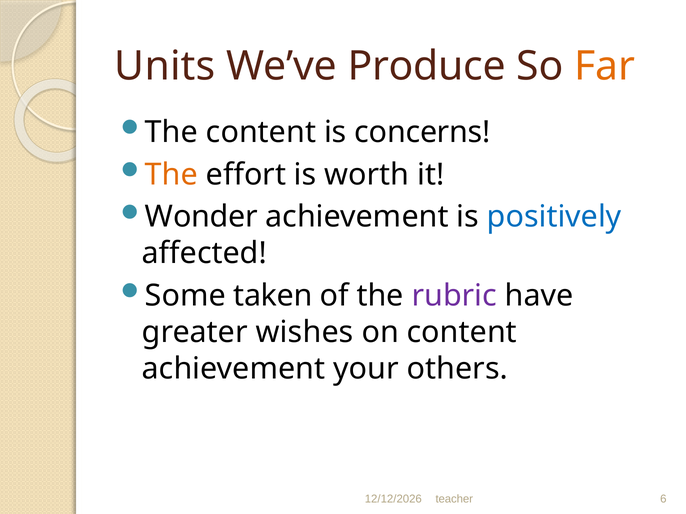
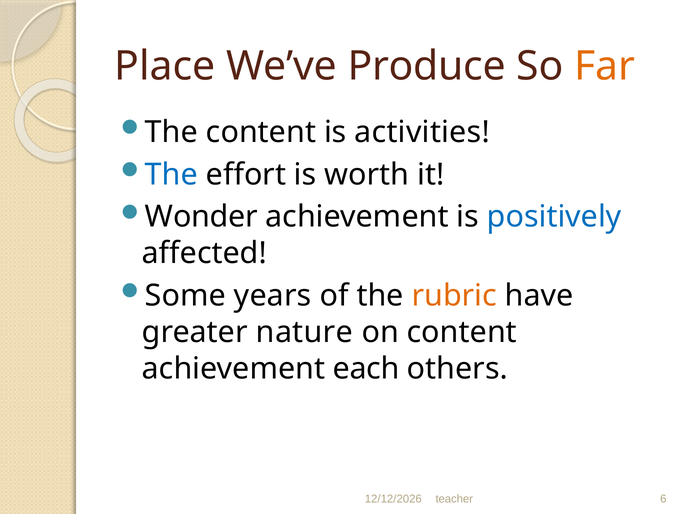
Units: Units -> Place
concerns: concerns -> activities
The at (171, 175) colour: orange -> blue
taken: taken -> years
rubric colour: purple -> orange
wishes: wishes -> nature
your: your -> each
